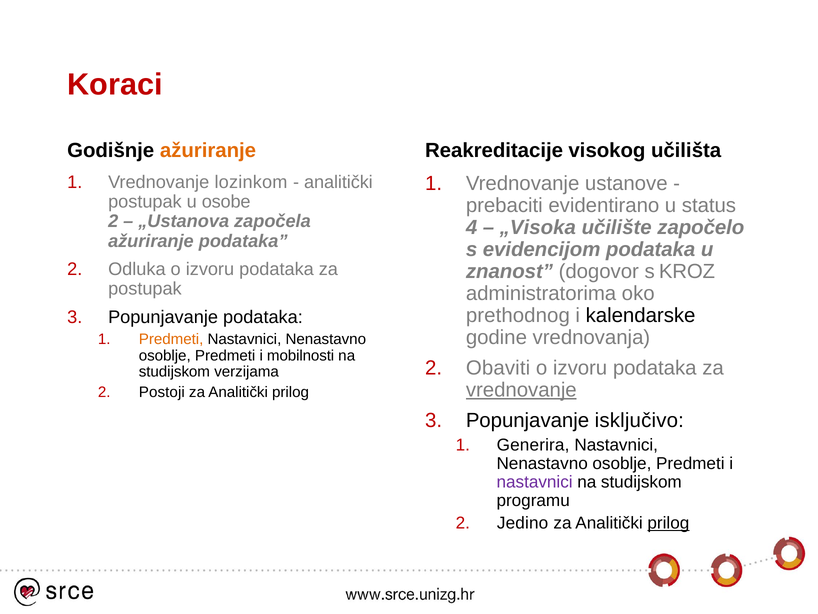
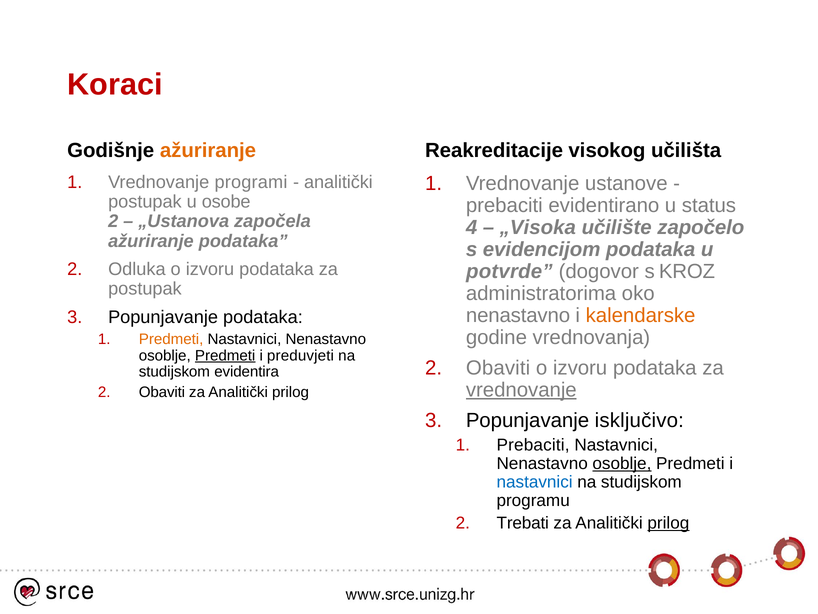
lozinkom: lozinkom -> programi
znanost: znanost -> potvrde
prethodnog at (518, 315): prethodnog -> nenastavno
kalendarske colour: black -> orange
Predmeti at (225, 355) underline: none -> present
mobilnosti: mobilnosti -> preduvjeti
verzijama: verzijama -> evidentira
Postoji at (162, 392): Postoji -> Obaviti
Generira at (533, 445): Generira -> Prebaciti
osoblje at (622, 463) underline: none -> present
nastavnici at (535, 482) colour: purple -> blue
Jedino: Jedino -> Trebati
